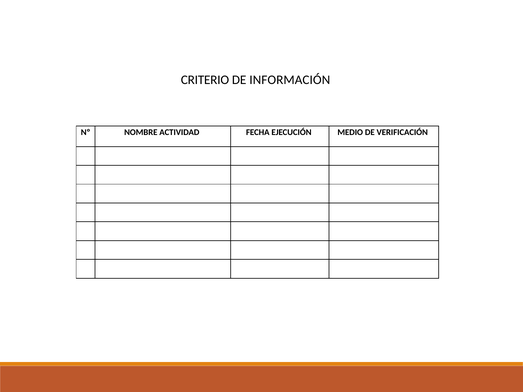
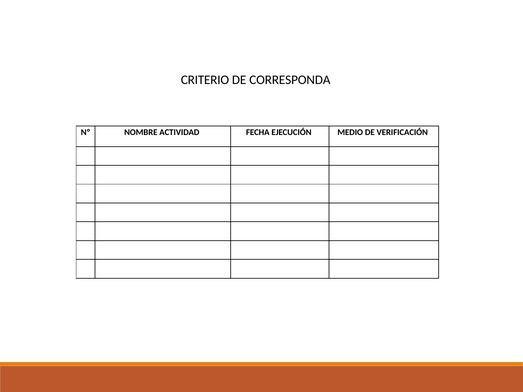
INFORMACIÓN: INFORMACIÓN -> CORRESPONDA
